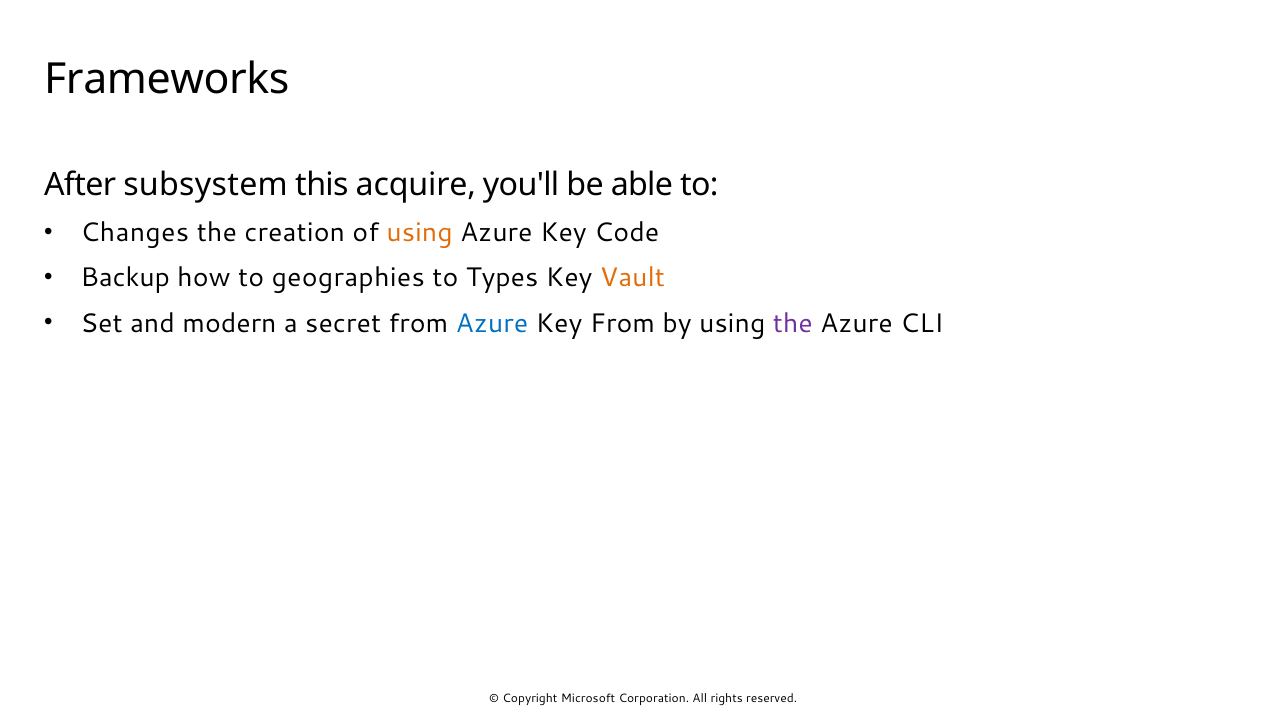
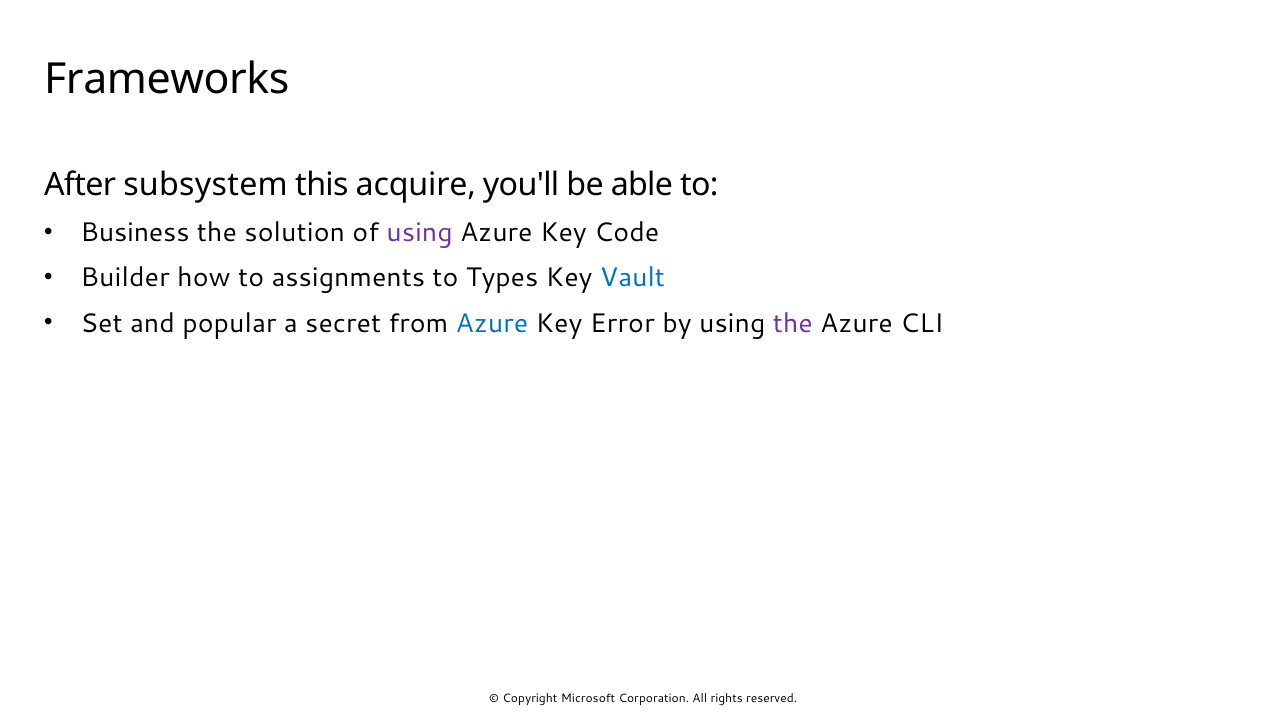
Changes: Changes -> Business
creation: creation -> solution
using at (420, 233) colour: orange -> purple
Backup: Backup -> Builder
geographies: geographies -> assignments
Vault colour: orange -> blue
modern: modern -> popular
Key From: From -> Error
